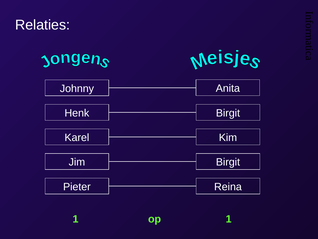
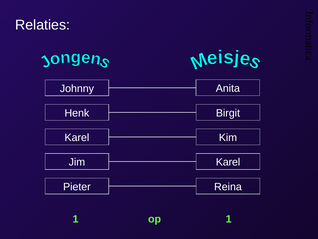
Birgit at (228, 162): Birgit -> Karel
